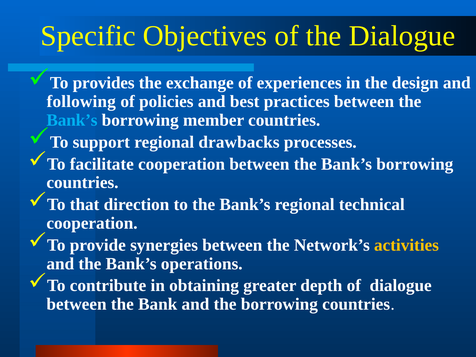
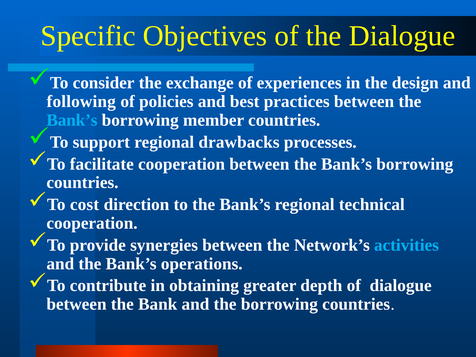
provides: provides -> consider
that: that -> cost
activities colour: yellow -> light blue
